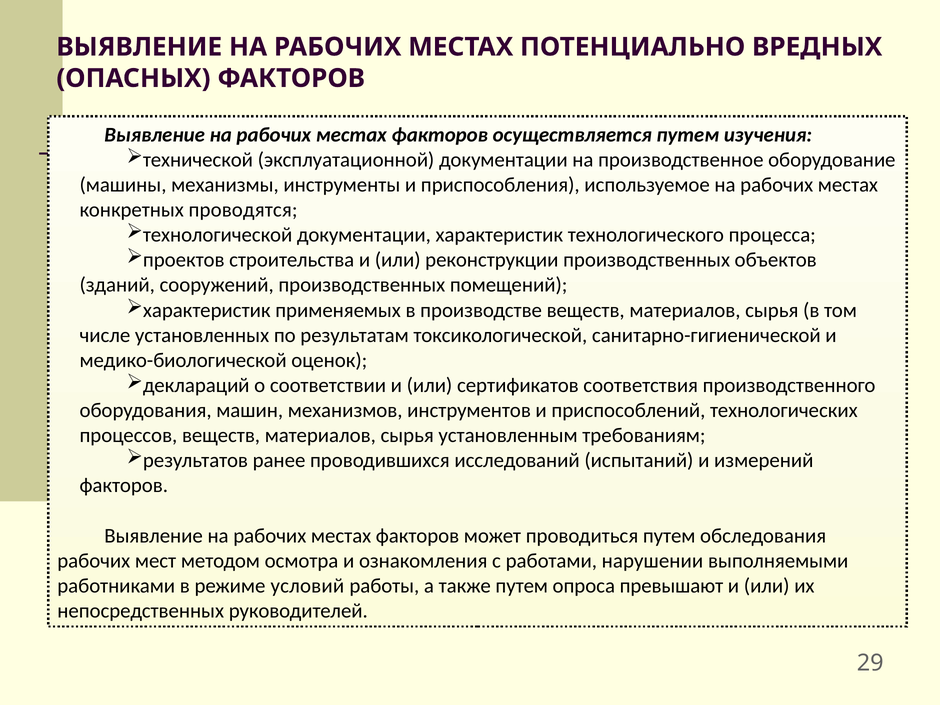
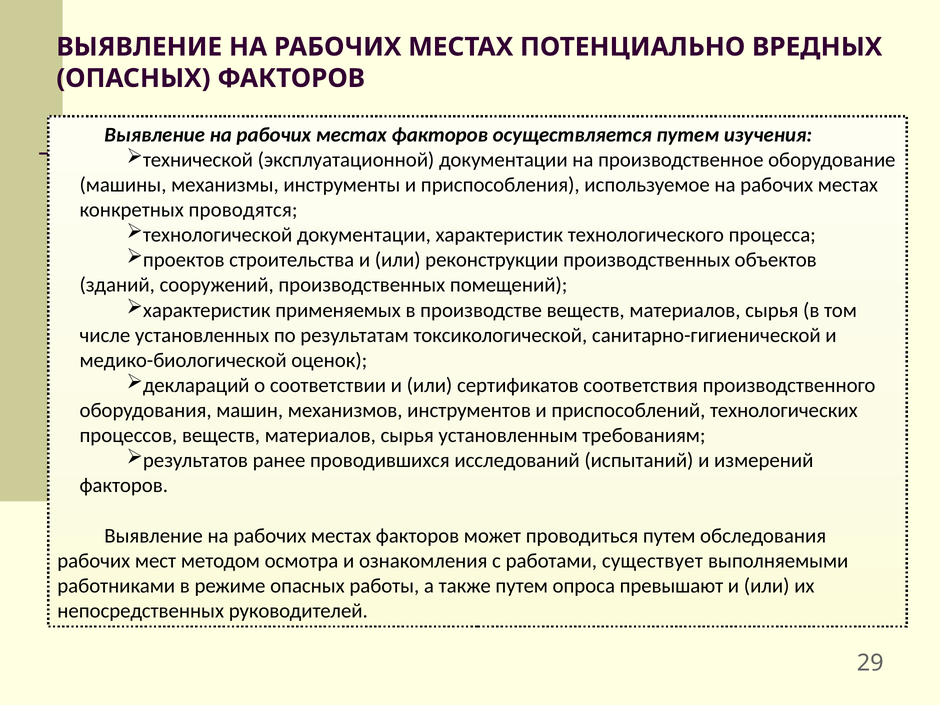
нарушении: нарушении -> существует
режиме условий: условий -> опасных
